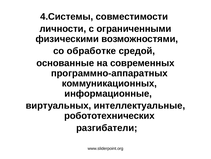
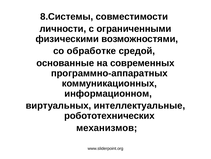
4.Системы: 4.Системы -> 8.Системы
информационные: информационные -> информационном
разгибатели: разгибатели -> механизмов
